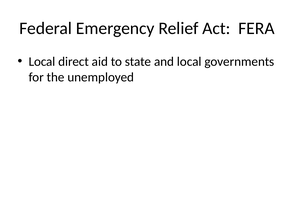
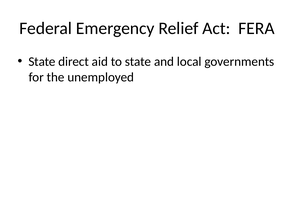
Local at (42, 62): Local -> State
